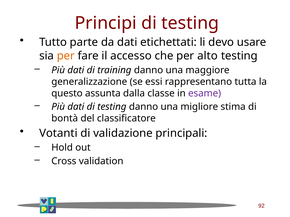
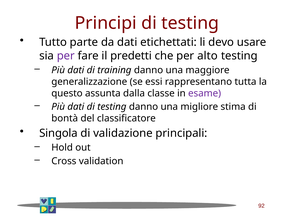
per at (66, 56) colour: orange -> purple
accesso: accesso -> predetti
Votanti: Votanti -> Singola
